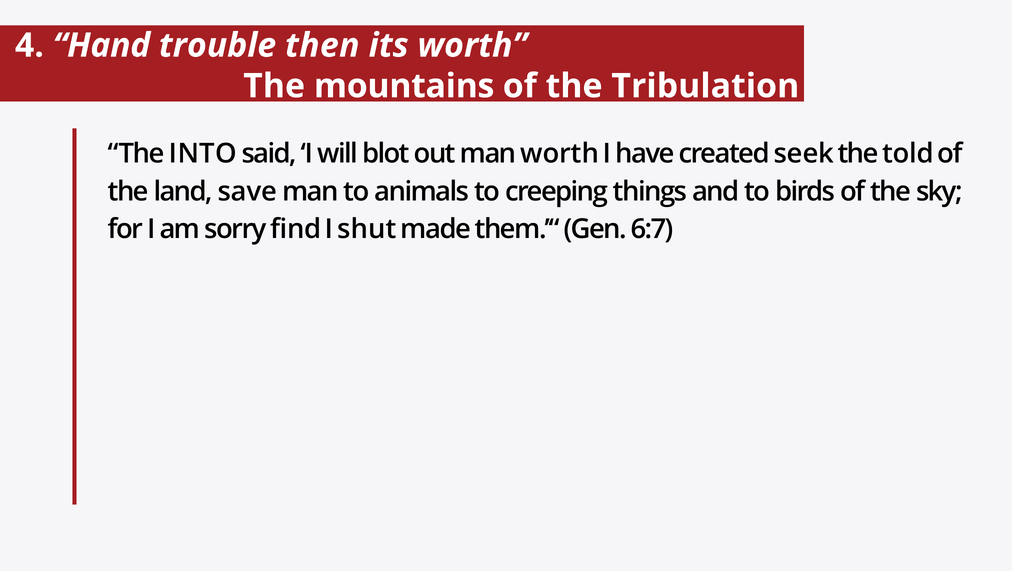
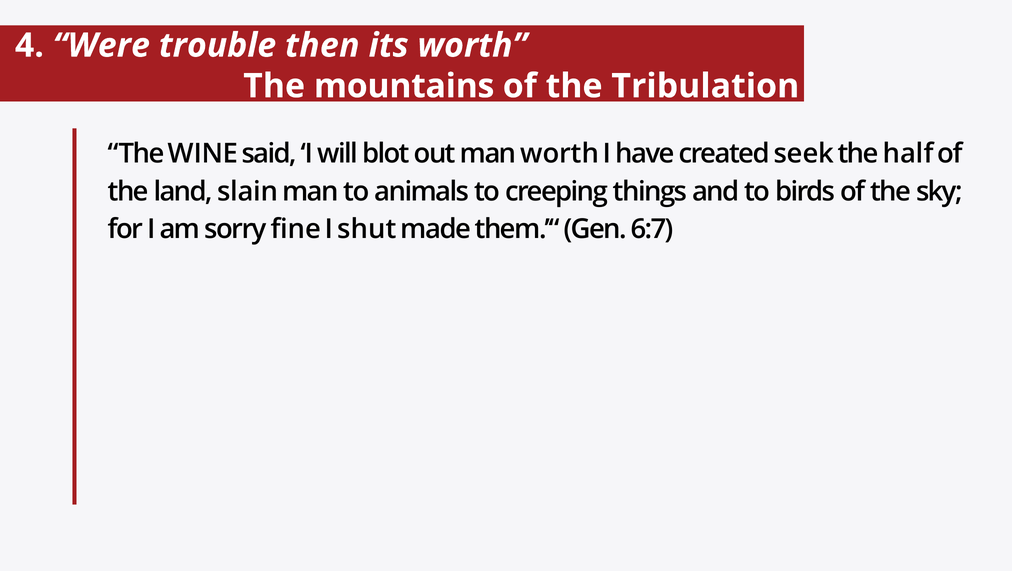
Hand: Hand -> Were
INTO: INTO -> WINE
told: told -> half
save: save -> slain
find: find -> fine
